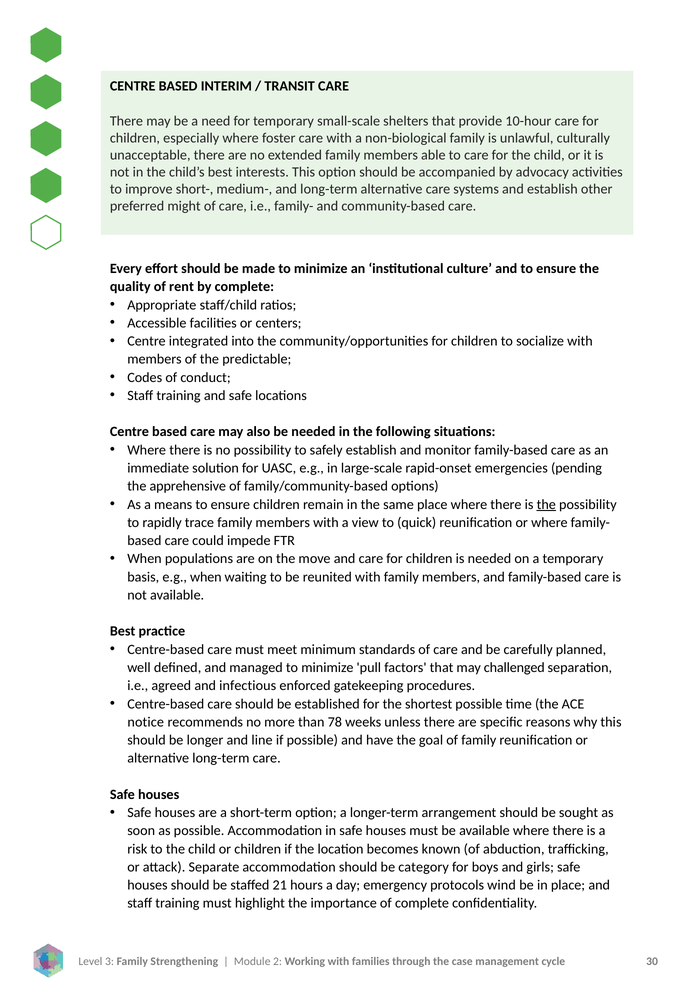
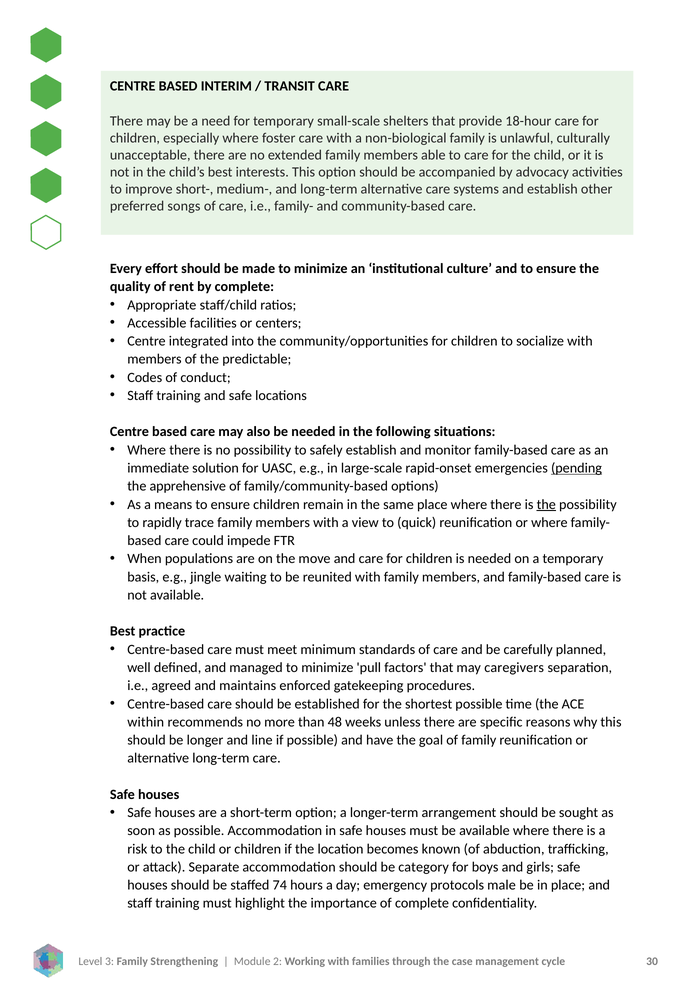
10-hour: 10-hour -> 18-hour
might: might -> songs
pending underline: none -> present
e.g when: when -> jingle
challenged: challenged -> caregivers
infectious: infectious -> maintains
notice: notice -> within
78: 78 -> 48
21: 21 -> 74
wind: wind -> male
